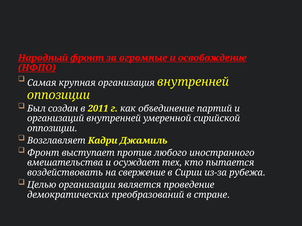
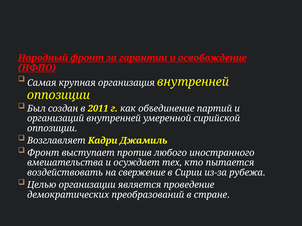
огромные: огромные -> гарантии
